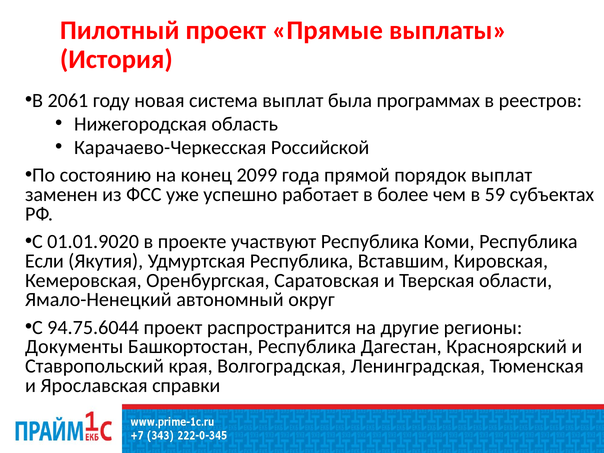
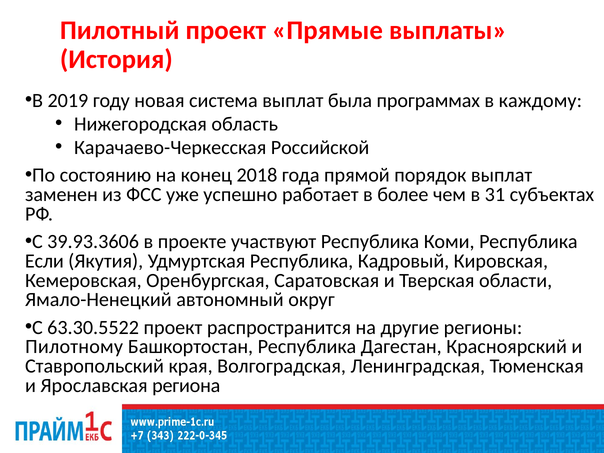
2061: 2061 -> 2019
реестров: реестров -> каждому
2099: 2099 -> 2018
59: 59 -> 31
01.01.9020: 01.01.9020 -> 39.93.3606
Вставшим: Вставшим -> Кадровый
94.75.6044: 94.75.6044 -> 63.30.5522
Документы: Документы -> Пилотному
справки: справки -> региона
